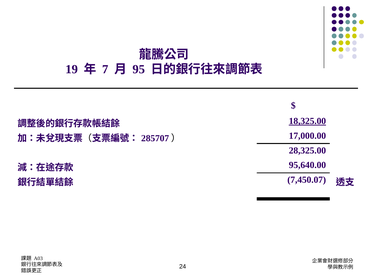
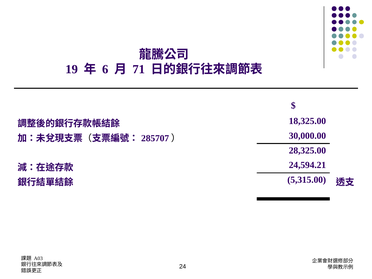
7: 7 -> 6
95: 95 -> 71
18,325.00 underline: present -> none
17,000.00: 17,000.00 -> 30,000.00
95,640.00: 95,640.00 -> 24,594.21
7,450.07: 7,450.07 -> 5,315.00
